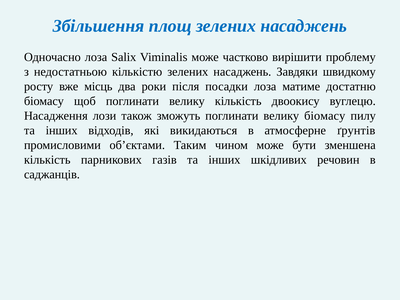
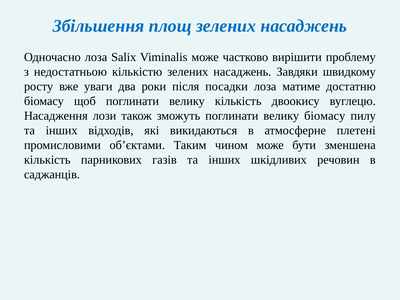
місць: місць -> уваги
ґрунтів: ґрунтів -> плетені
